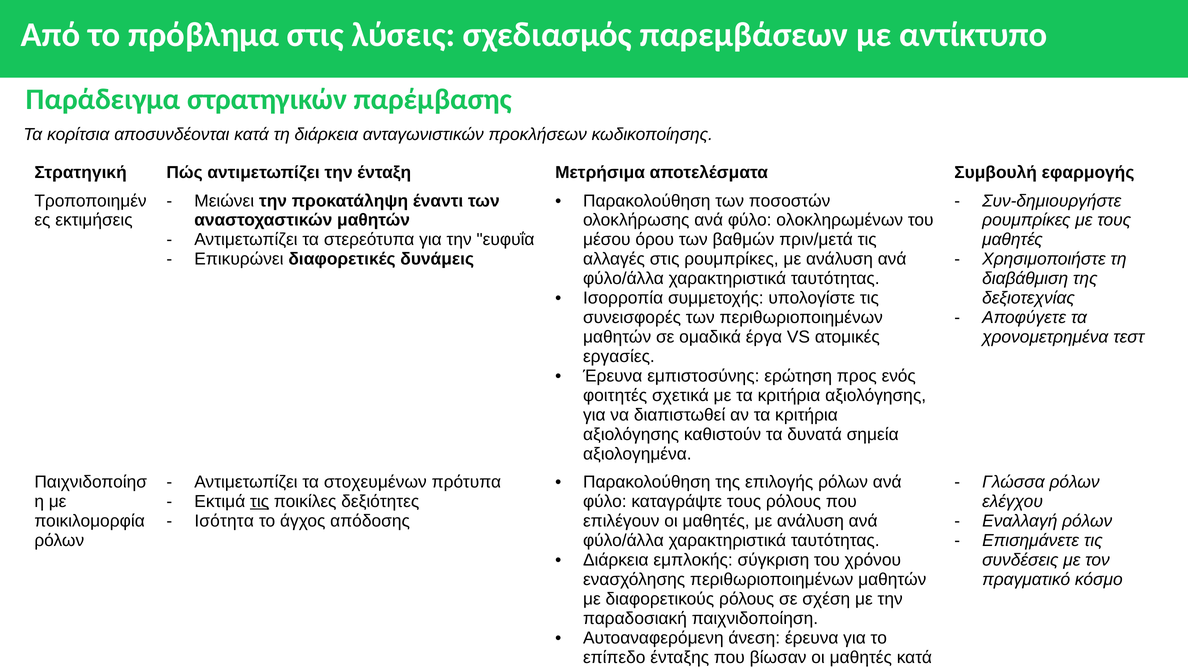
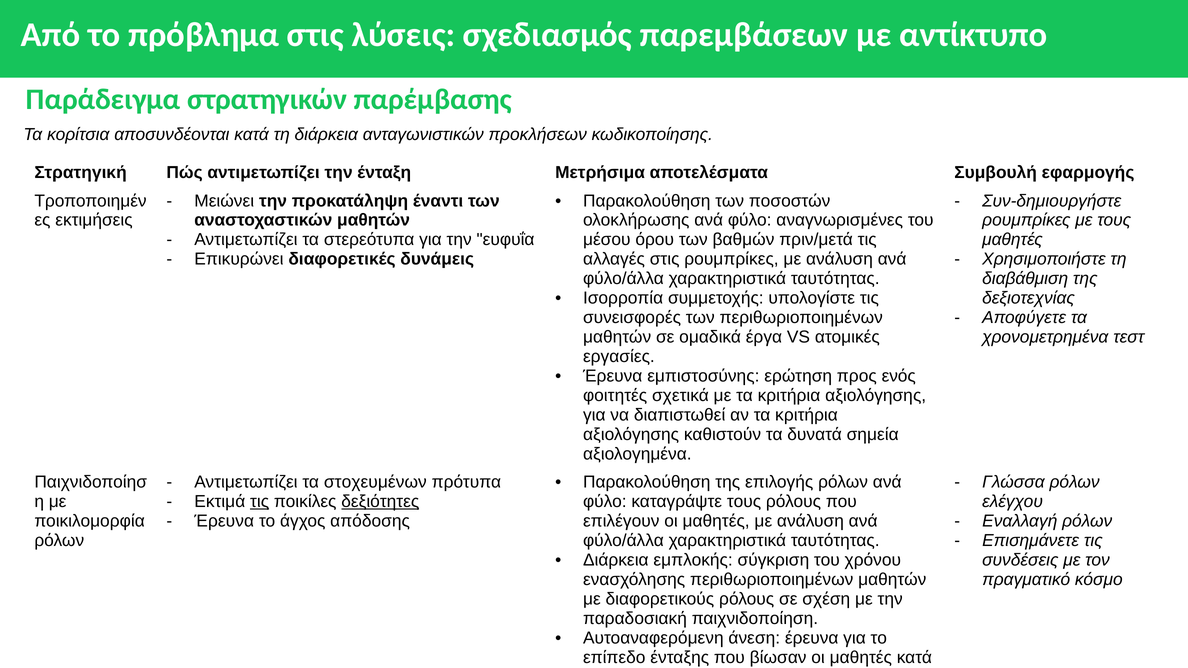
ολοκληρωμένων: ολοκληρωμένων -> αναγνωρισμένες
δεξιότητες underline: none -> present
Ισότητα at (224, 521): Ισότητα -> Έρευνα
